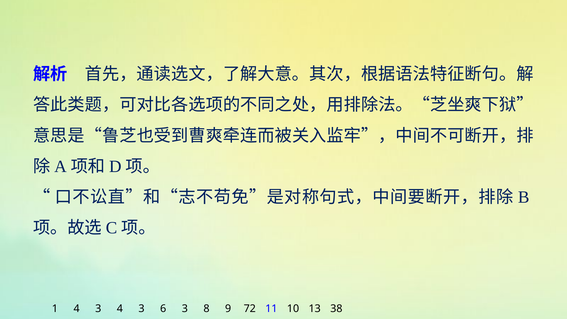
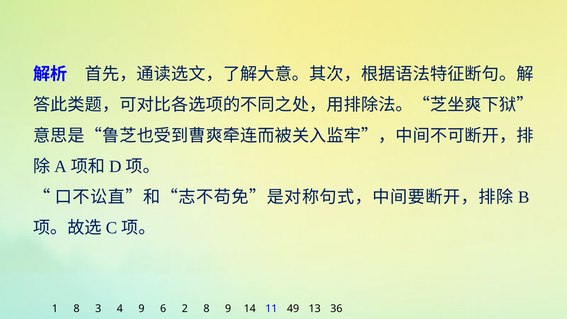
1 4: 4 -> 8
3 4 3: 3 -> 9
6 3: 3 -> 2
72: 72 -> 14
10: 10 -> 49
38: 38 -> 36
